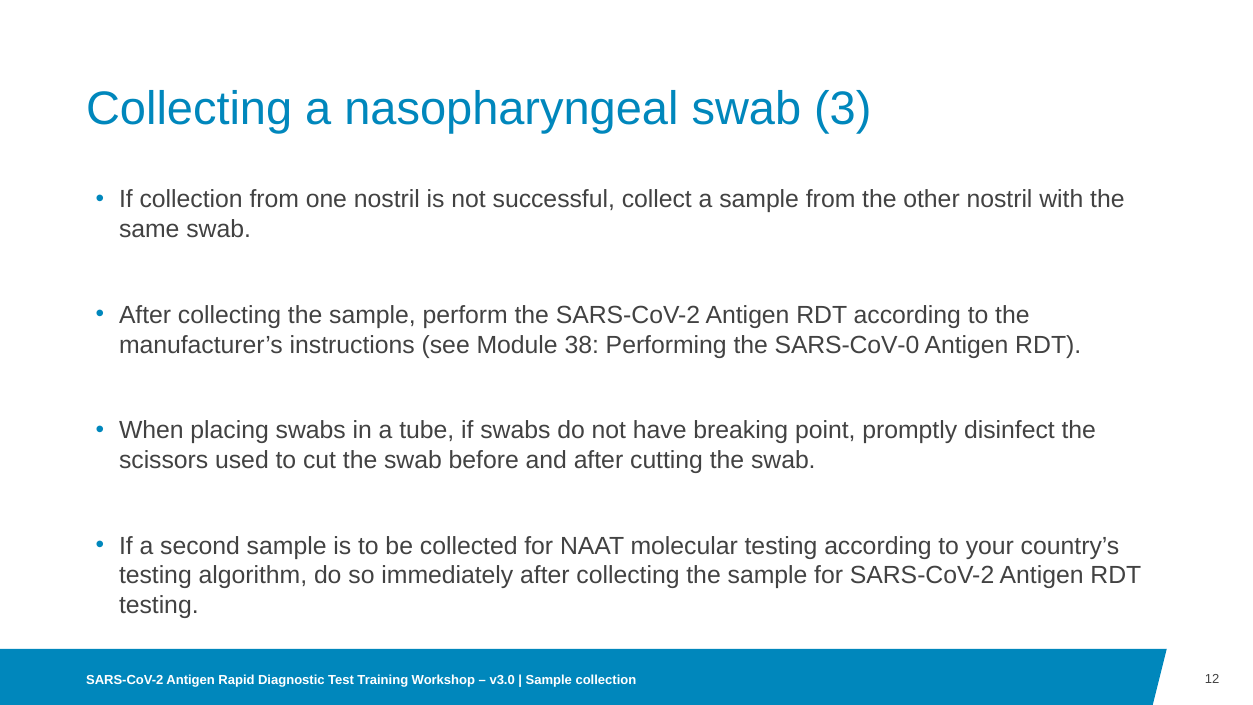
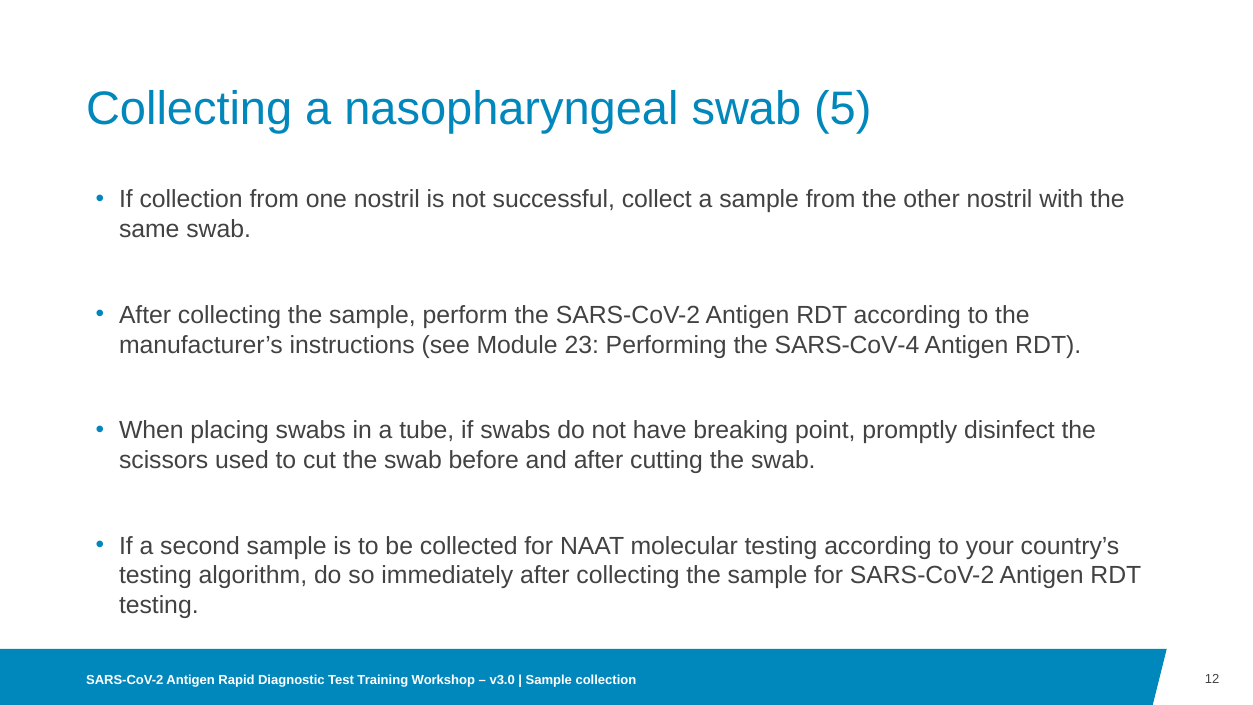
3: 3 -> 5
38: 38 -> 23
SARS-CoV-0: SARS-CoV-0 -> SARS-CoV-4
